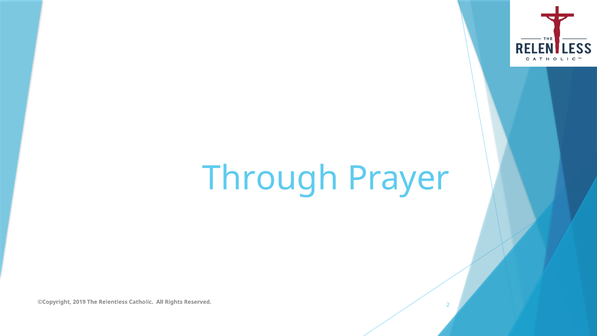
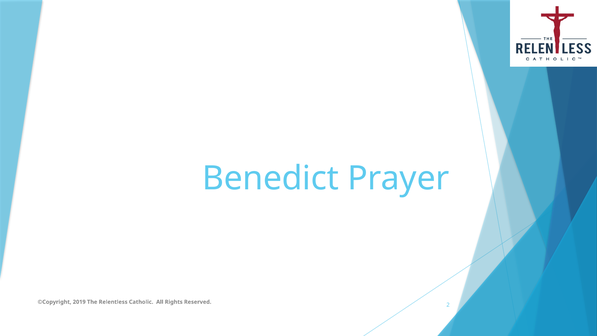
Through: Through -> Benedict
